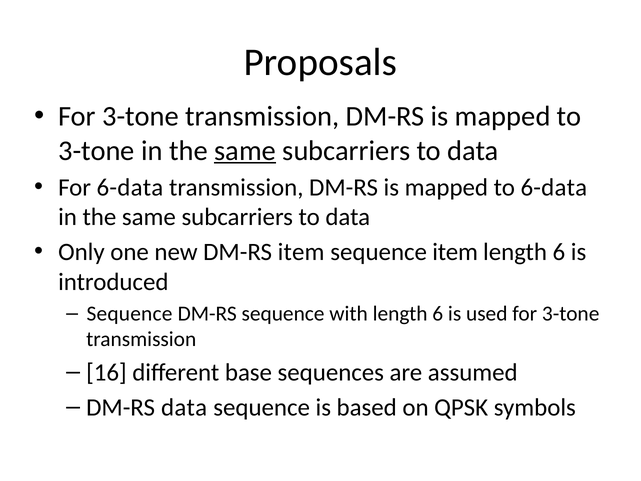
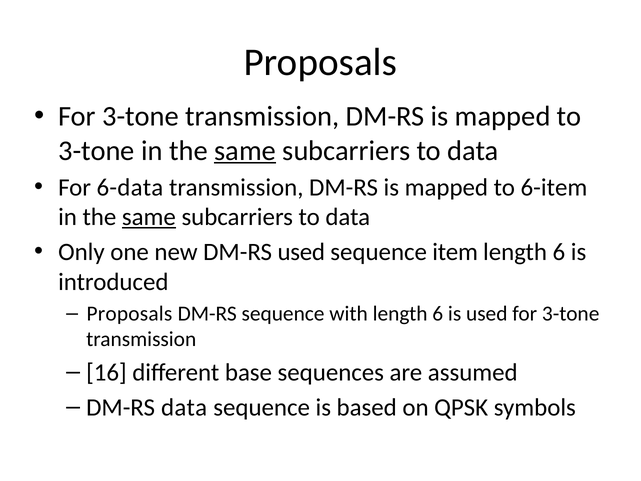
to 6-data: 6-data -> 6-item
same at (149, 217) underline: none -> present
DM-RS item: item -> used
Sequence at (129, 314): Sequence -> Proposals
